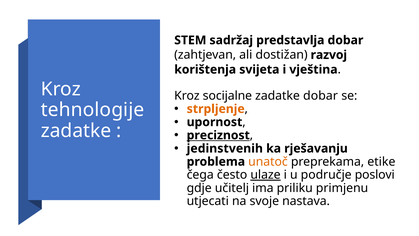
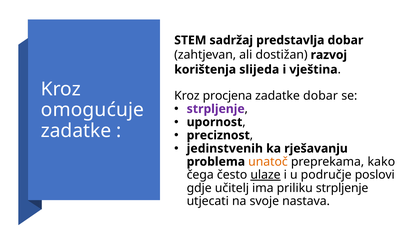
svijeta: svijeta -> slijeda
socijalne: socijalne -> procjena
strpljenje at (216, 109) colour: orange -> purple
tehnologije: tehnologije -> omogućuje
preciznost underline: present -> none
etike: etike -> kako
priliku primjenu: primjenu -> strpljenje
